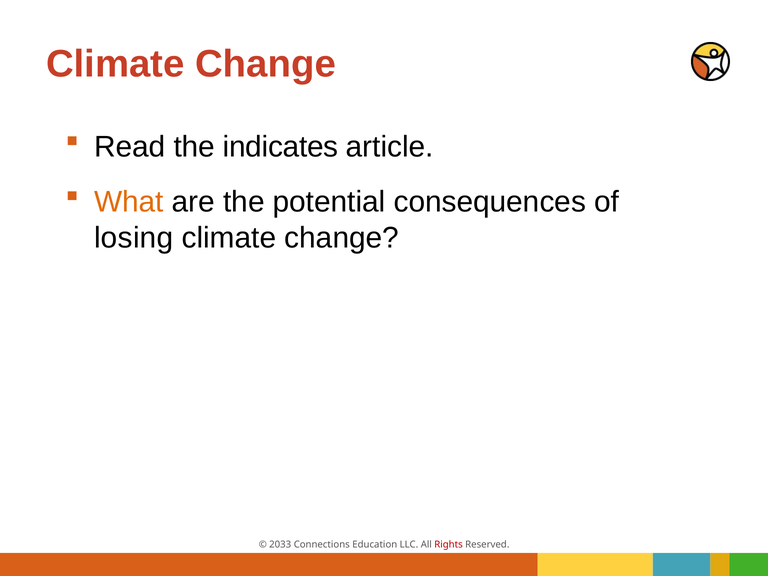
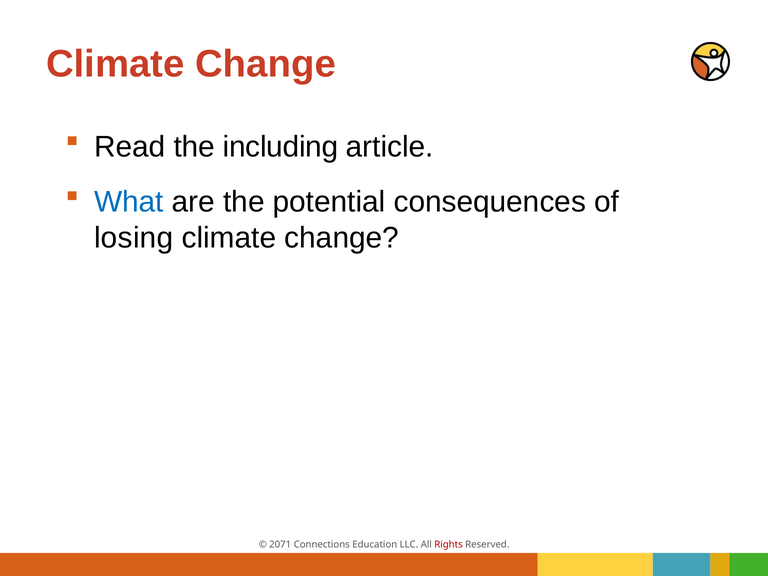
indicates: indicates -> including
What colour: orange -> blue
2033: 2033 -> 2071
